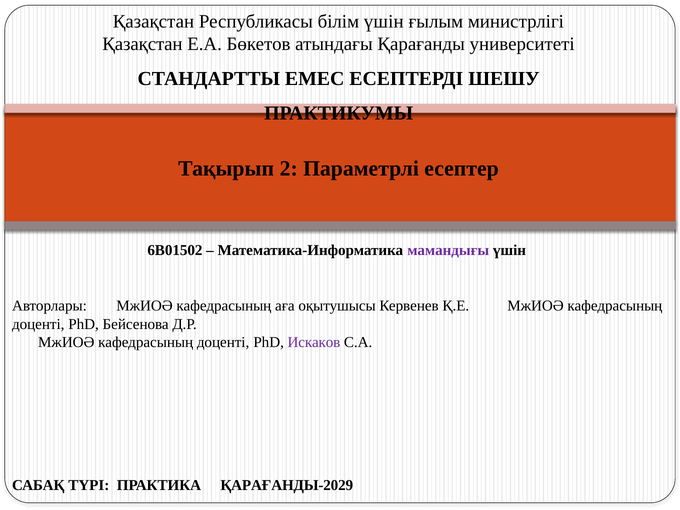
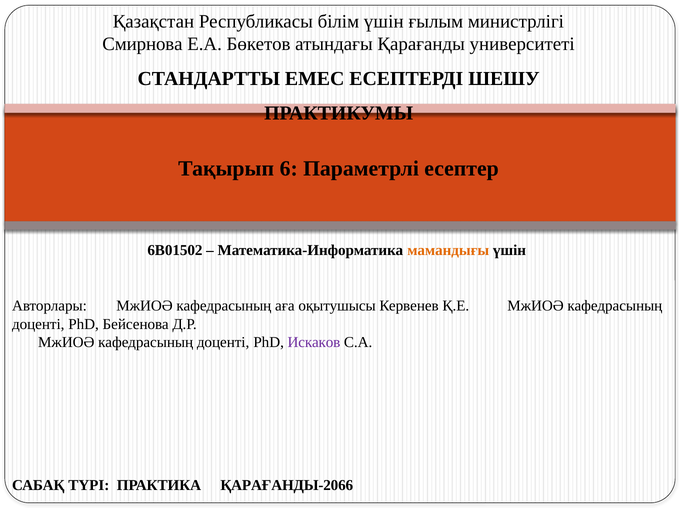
Қазақстан at (142, 44): Қазақстан -> Смирнова
2: 2 -> 6
мамандығы colour: purple -> orange
ҚАРАҒАНДЫ-2029: ҚАРАҒАНДЫ-2029 -> ҚАРАҒАНДЫ-2066
